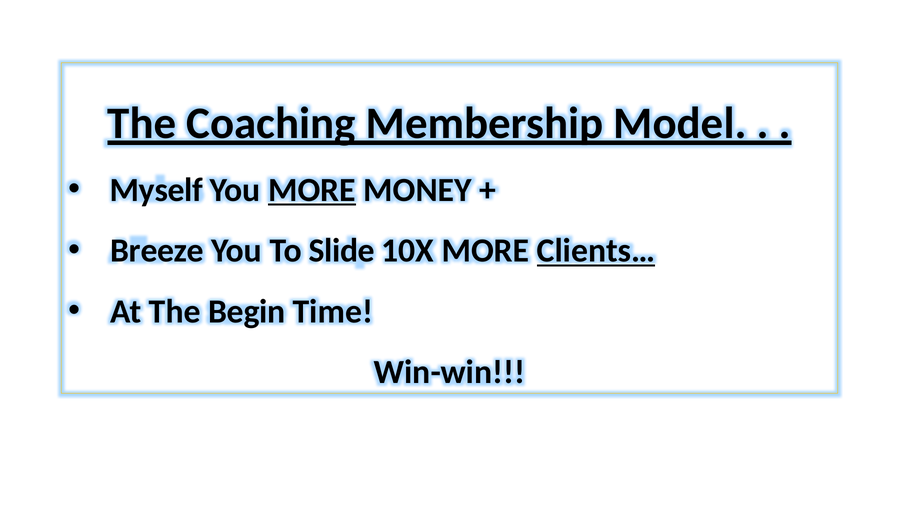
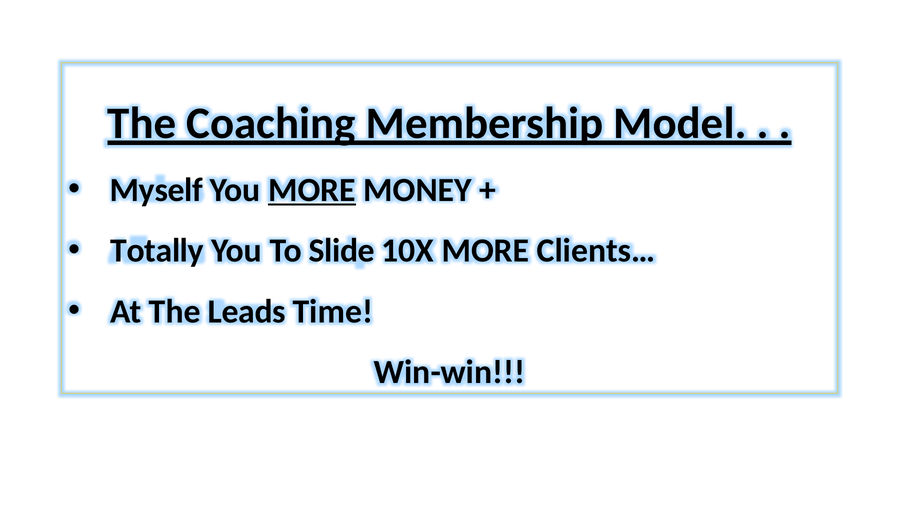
Breeze: Breeze -> Totally
Clients… underline: present -> none
Begin: Begin -> Leads
